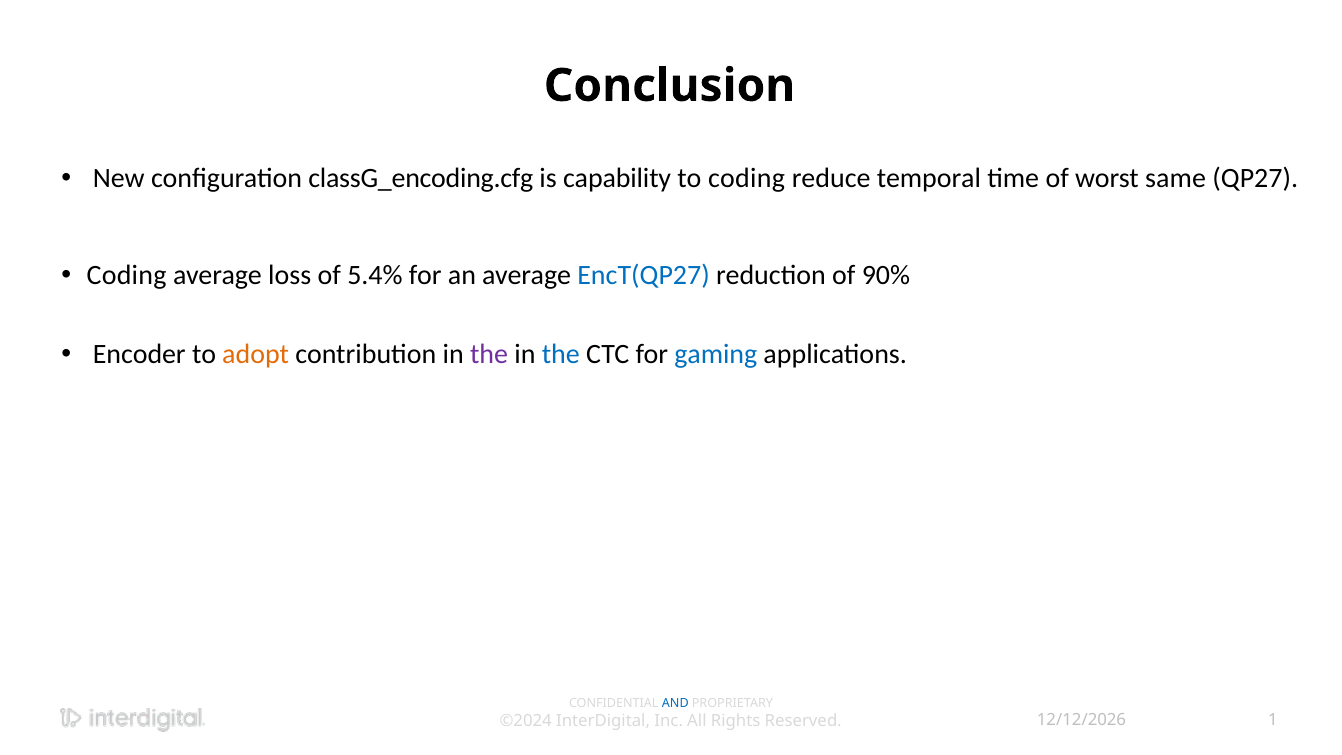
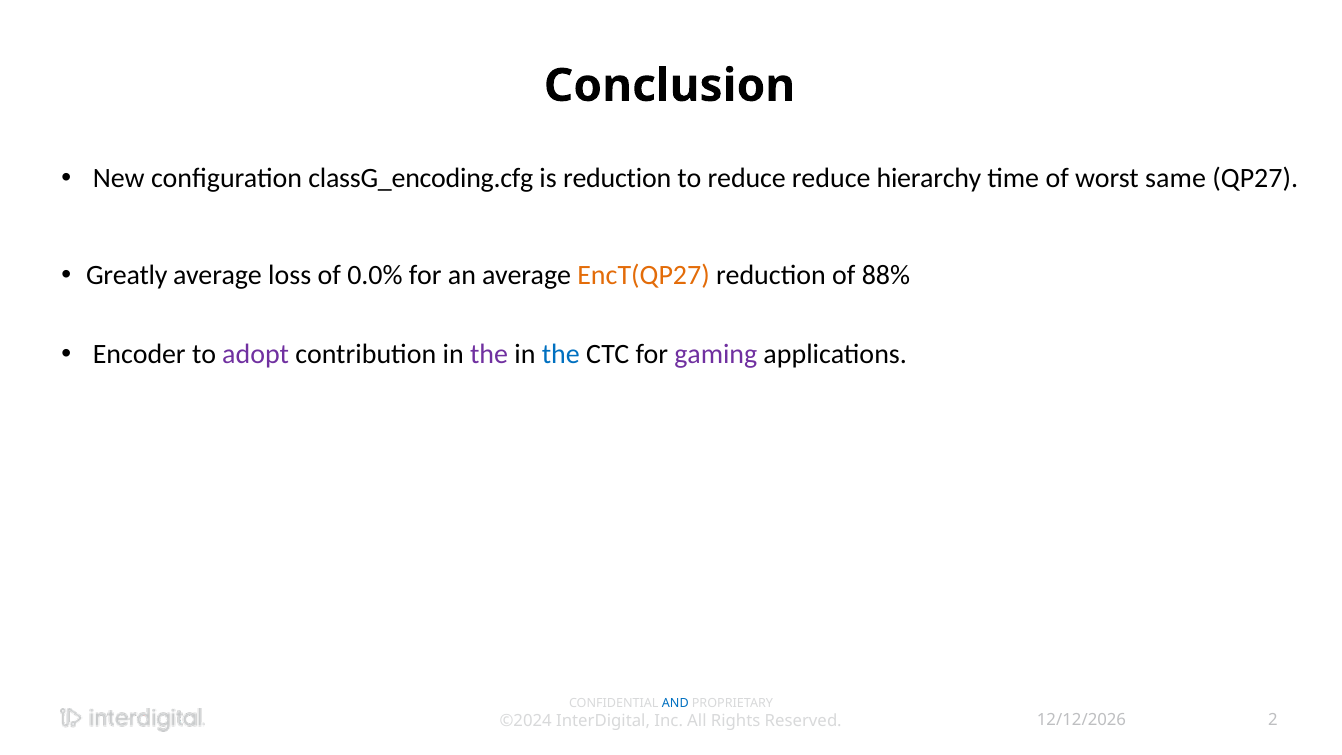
is capability: capability -> reduction
to coding: coding -> reduce
temporal: temporal -> hierarchy
Coding at (127, 275): Coding -> Greatly
5.4%: 5.4% -> 0.0%
EncT(QP27 colour: blue -> orange
90%: 90% -> 88%
adopt colour: orange -> purple
gaming colour: blue -> purple
1: 1 -> 2
